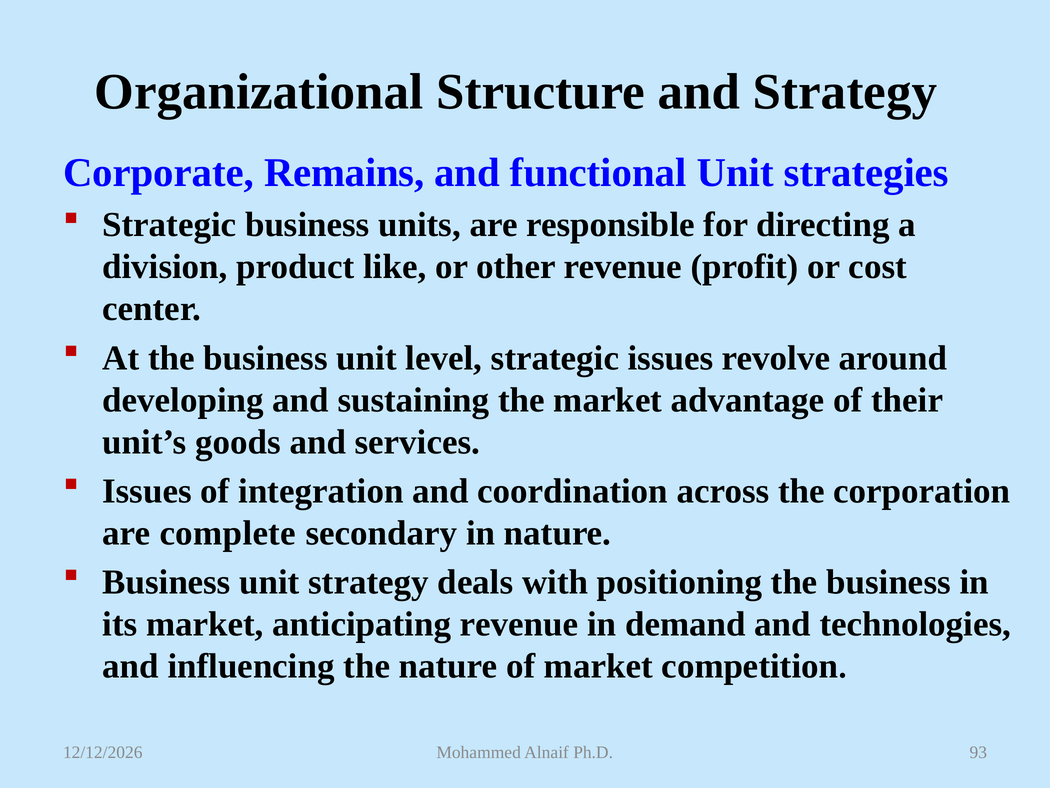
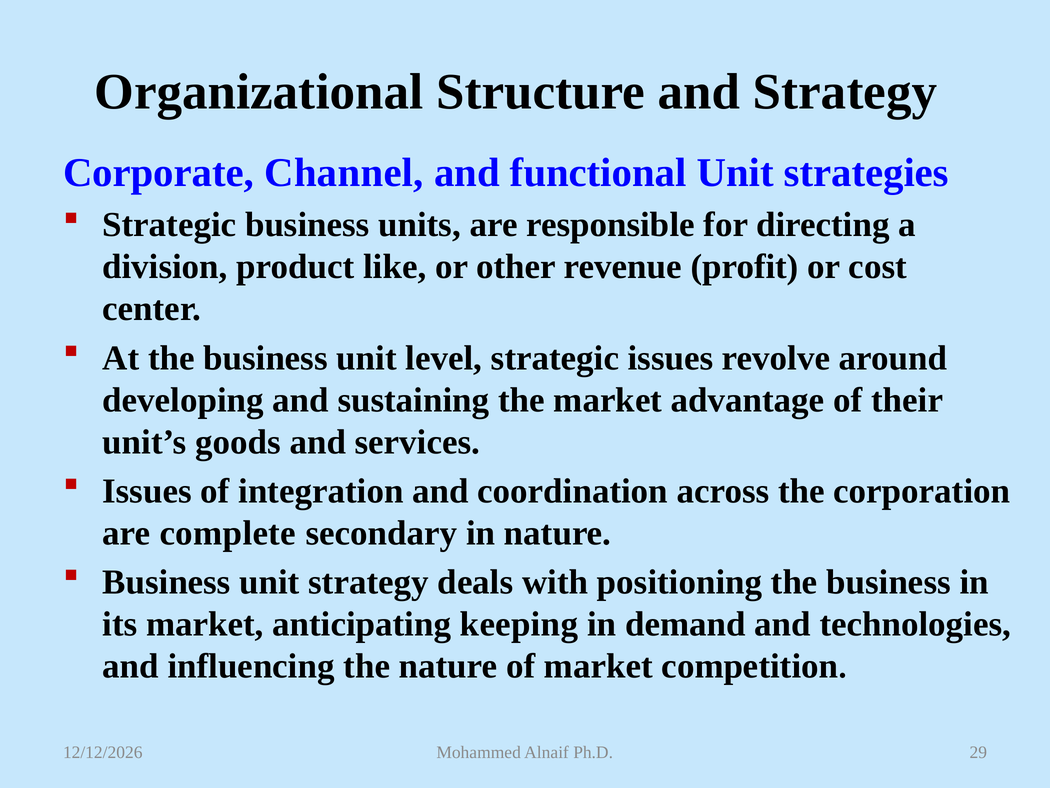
Remains: Remains -> Channel
anticipating revenue: revenue -> keeping
93: 93 -> 29
